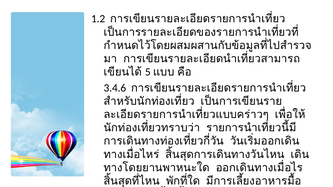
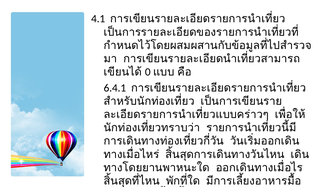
1.2: 1.2 -> 4.1
5: 5 -> 0
3.4.6: 3.4.6 -> 6.4.1
